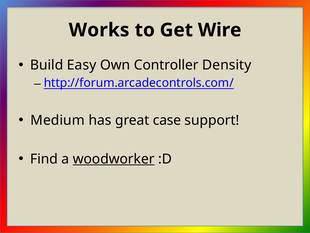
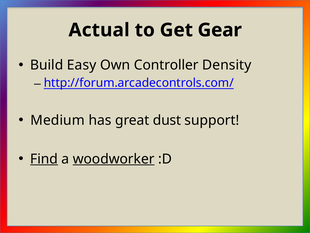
Works: Works -> Actual
Wire: Wire -> Gear
case: case -> dust
Find underline: none -> present
